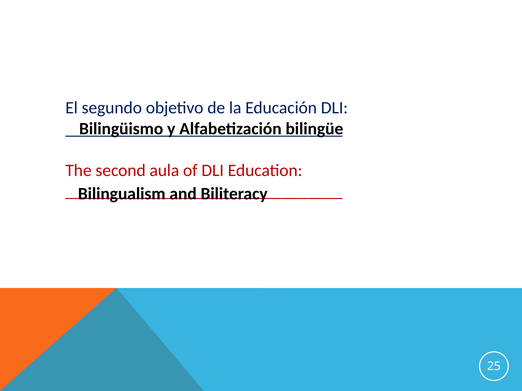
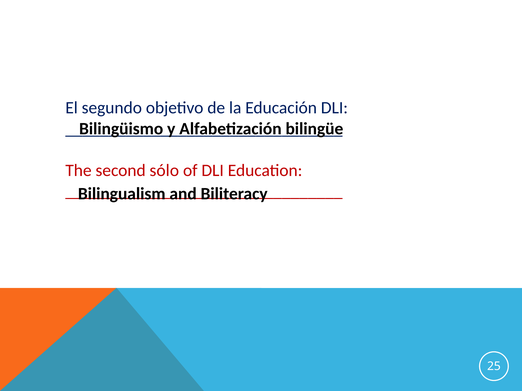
aula: aula -> sólo
